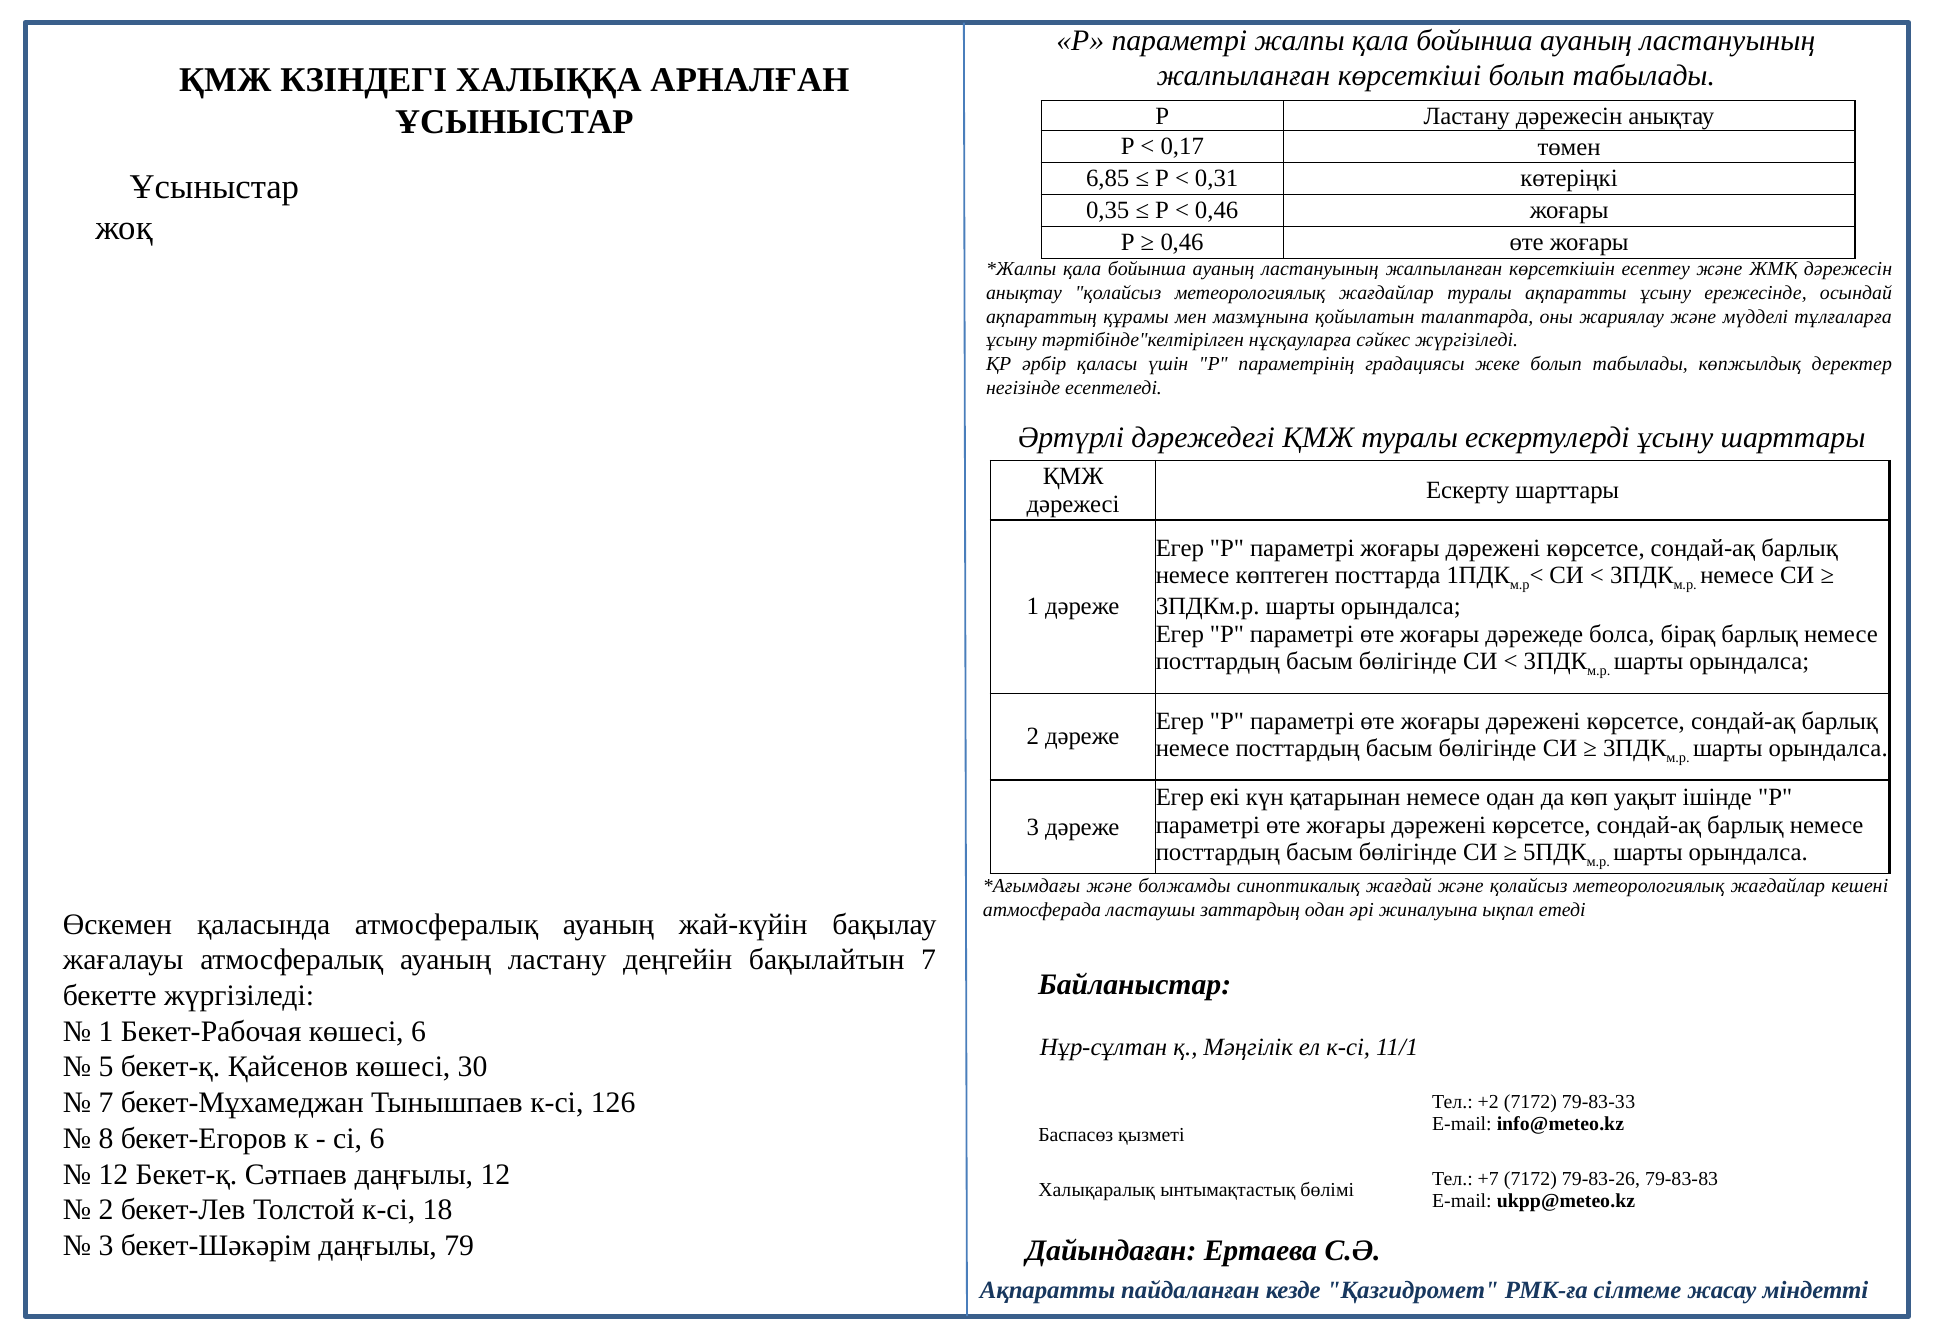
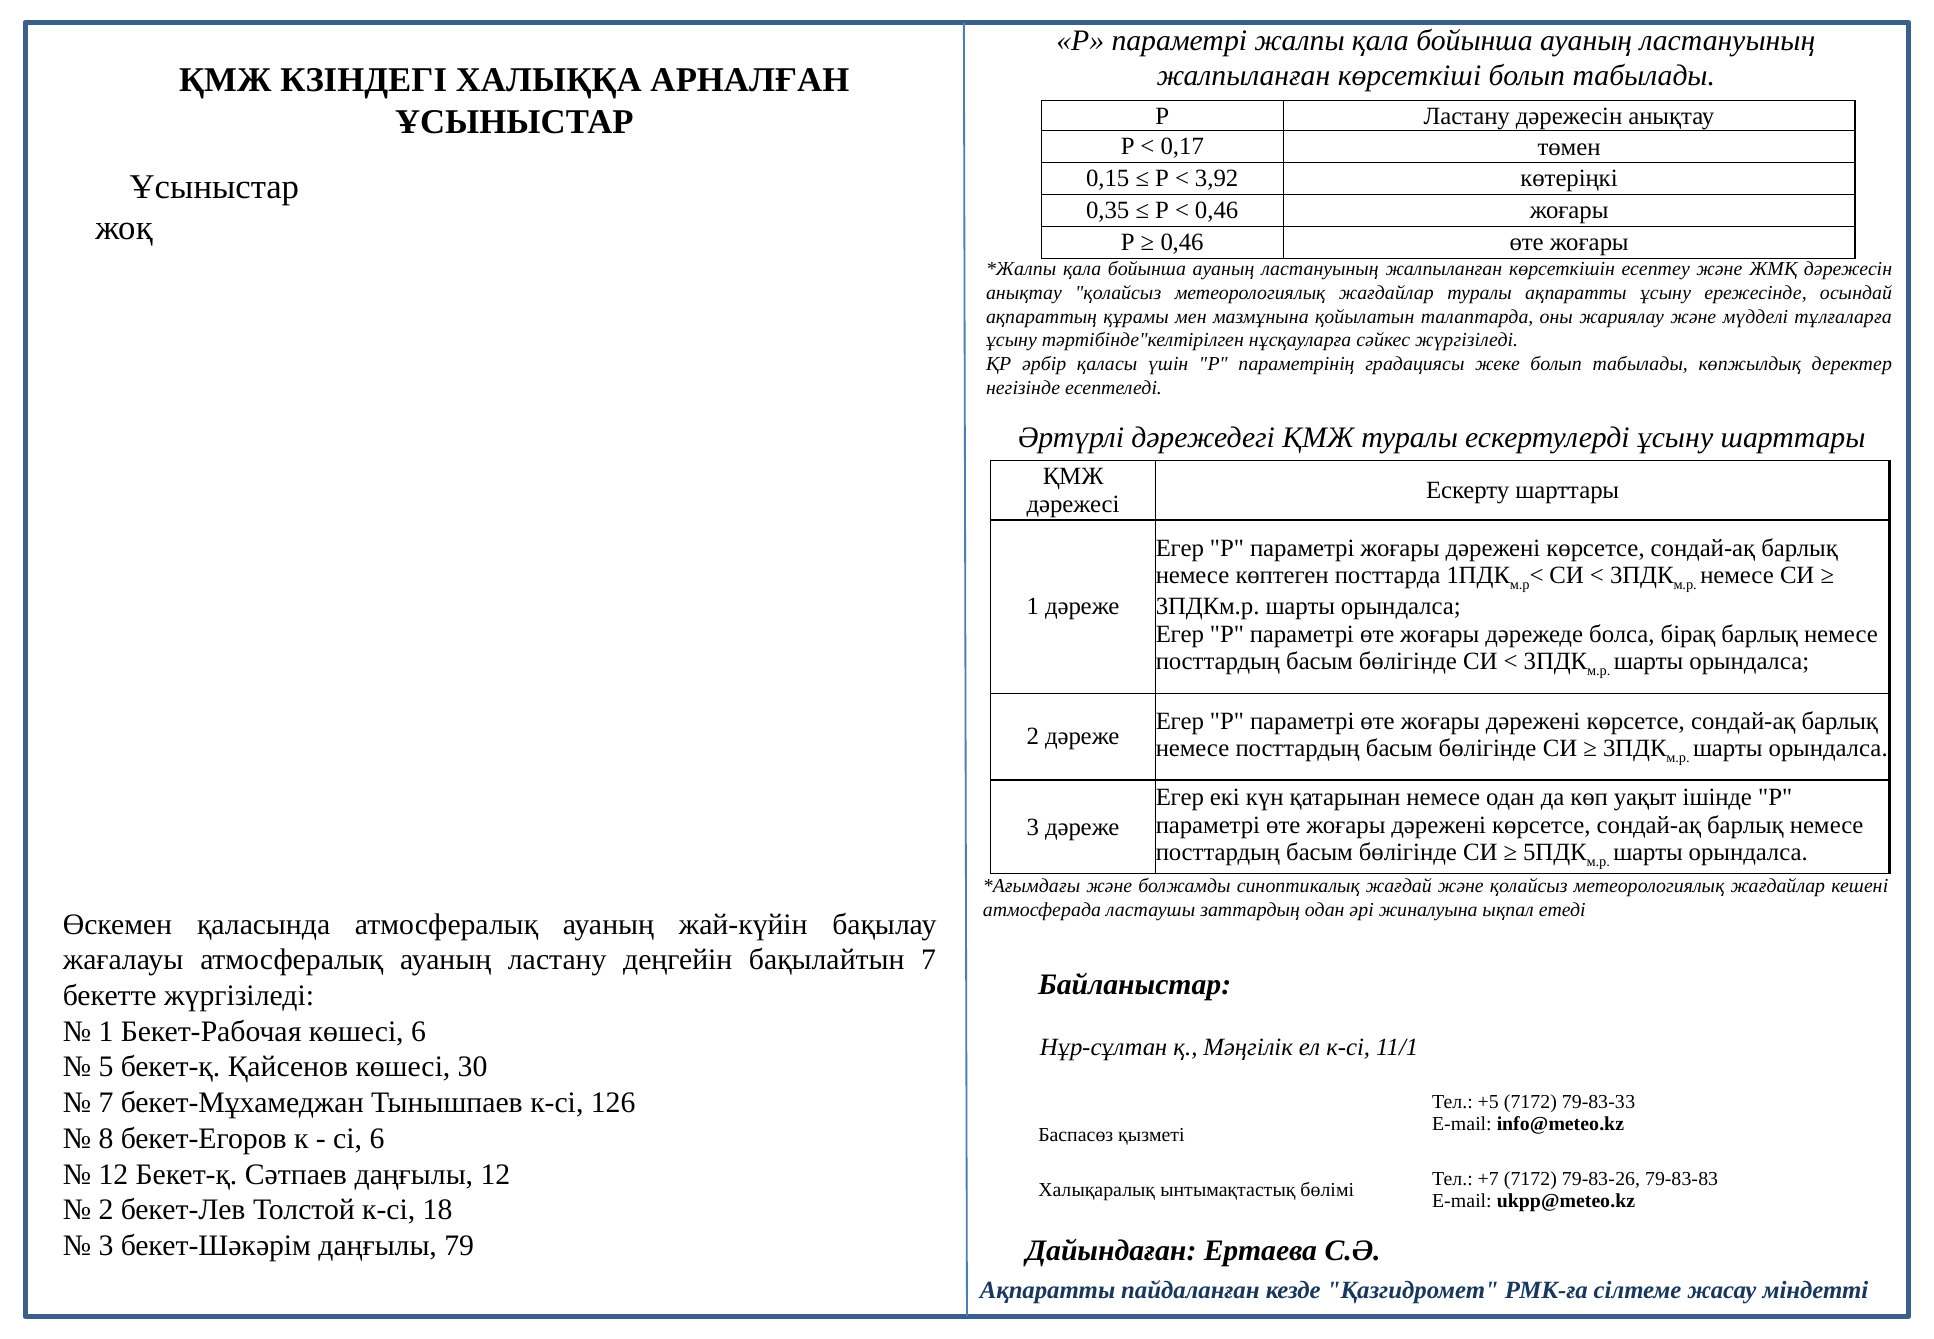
6,85: 6,85 -> 0,15
0,31: 0,31 -> 3,92
+2: +2 -> +5
